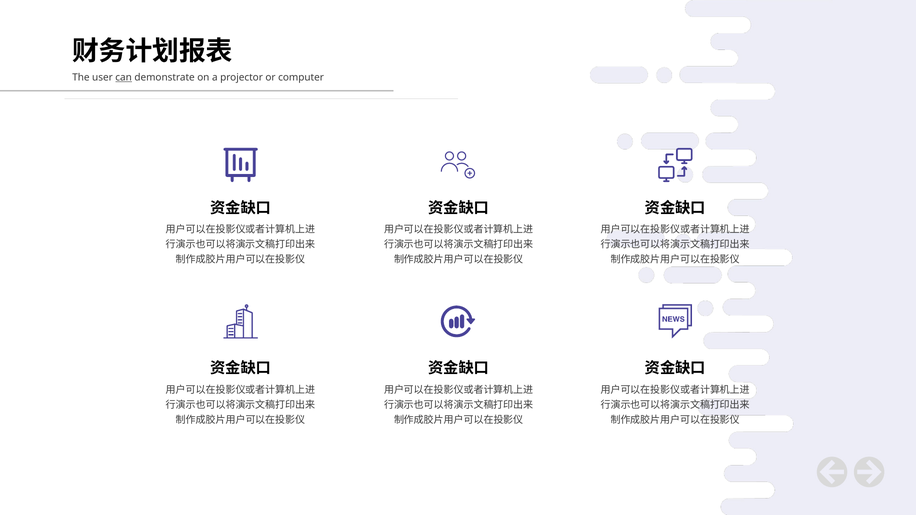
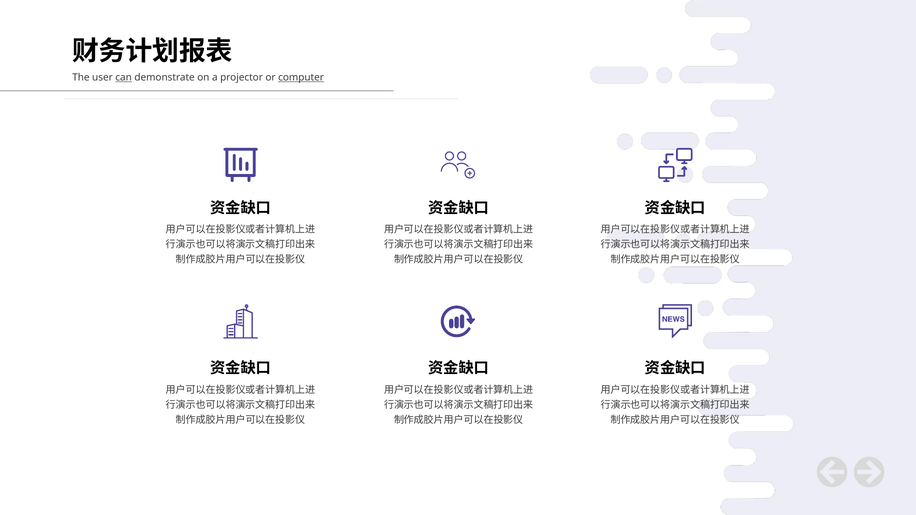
computer underline: none -> present
